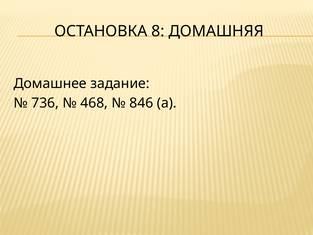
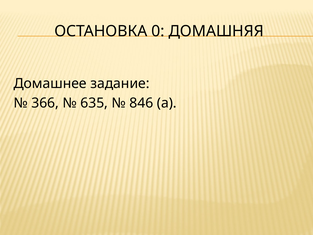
8: 8 -> 0
736: 736 -> 366
468: 468 -> 635
